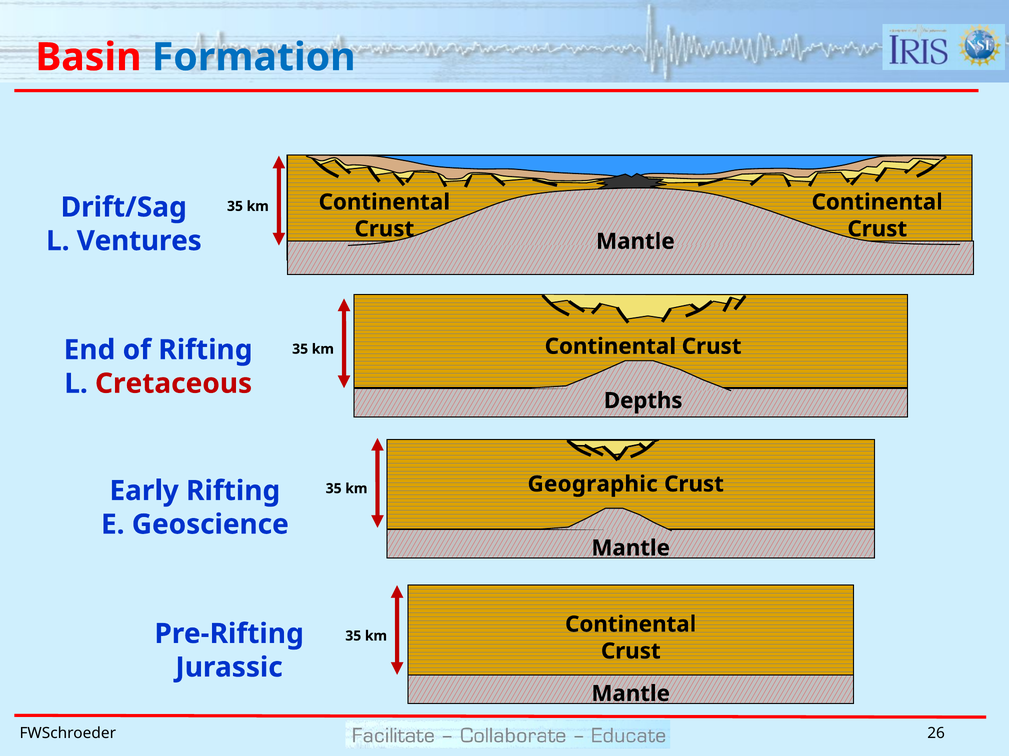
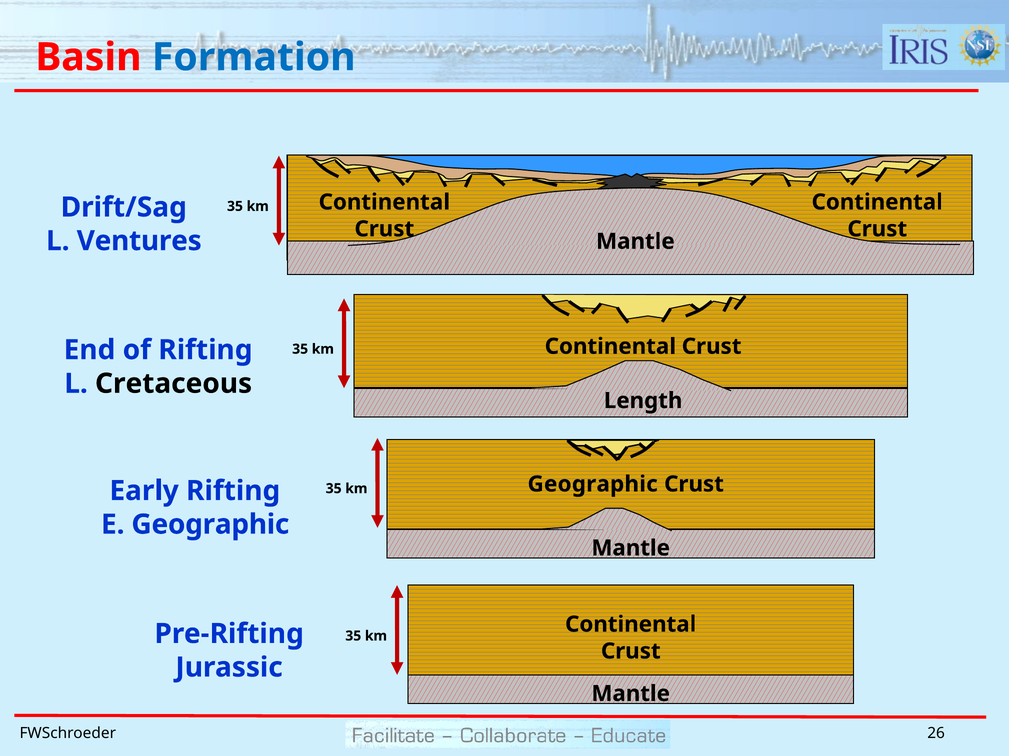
Cretaceous colour: red -> black
Depths: Depths -> Length
E Geoscience: Geoscience -> Geographic
